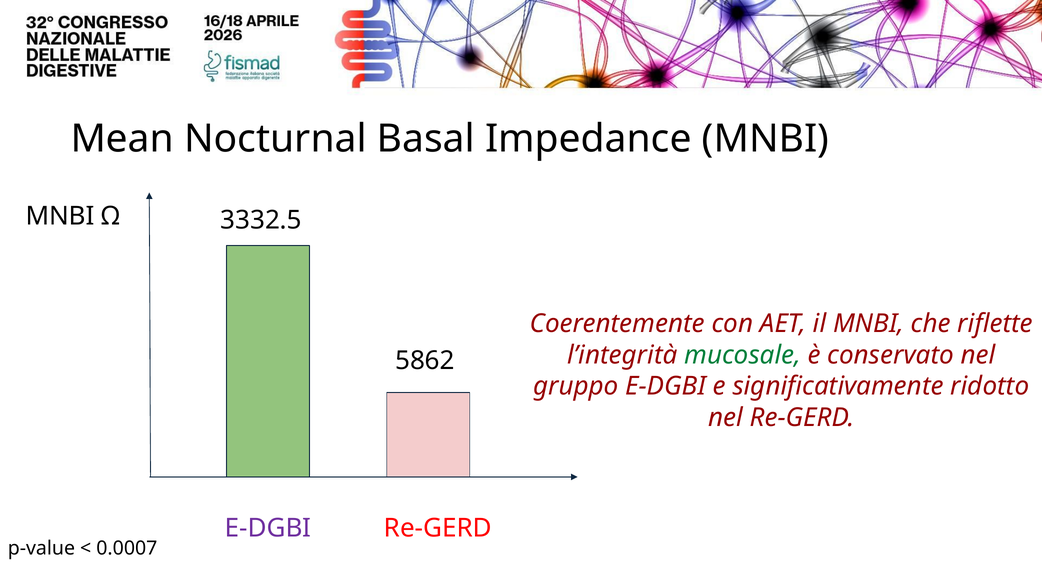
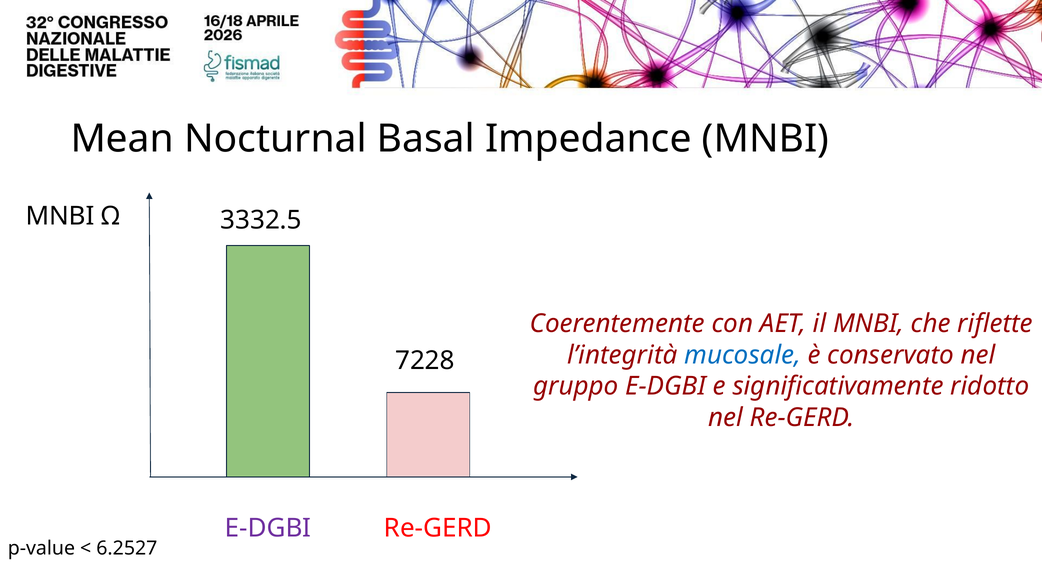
mucosale colour: green -> blue
5862: 5862 -> 7228
0.0007: 0.0007 -> 6.2527
